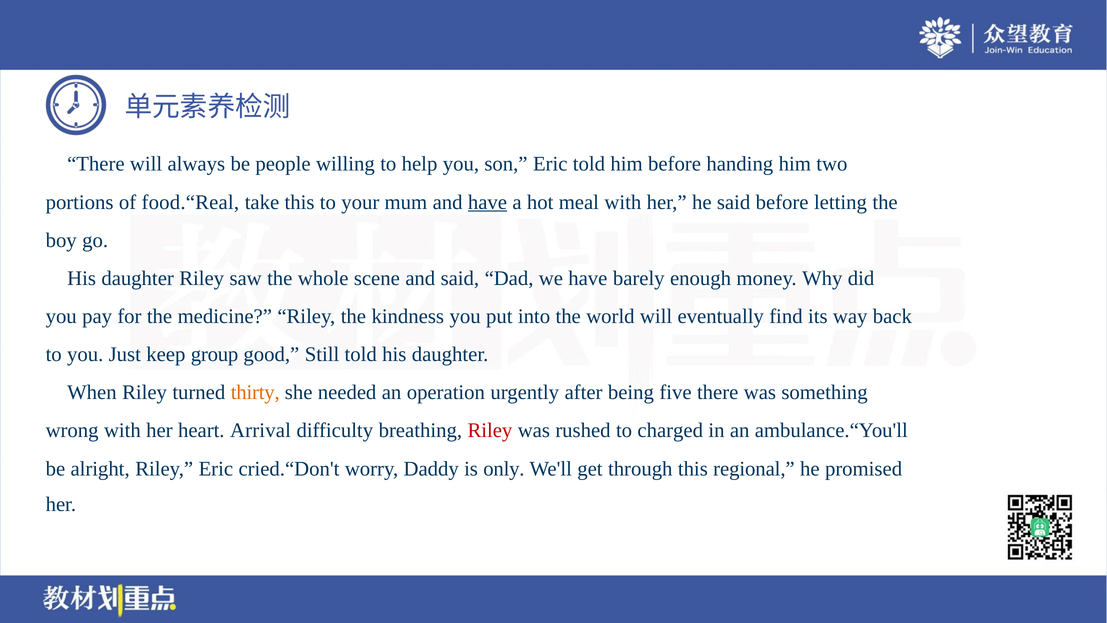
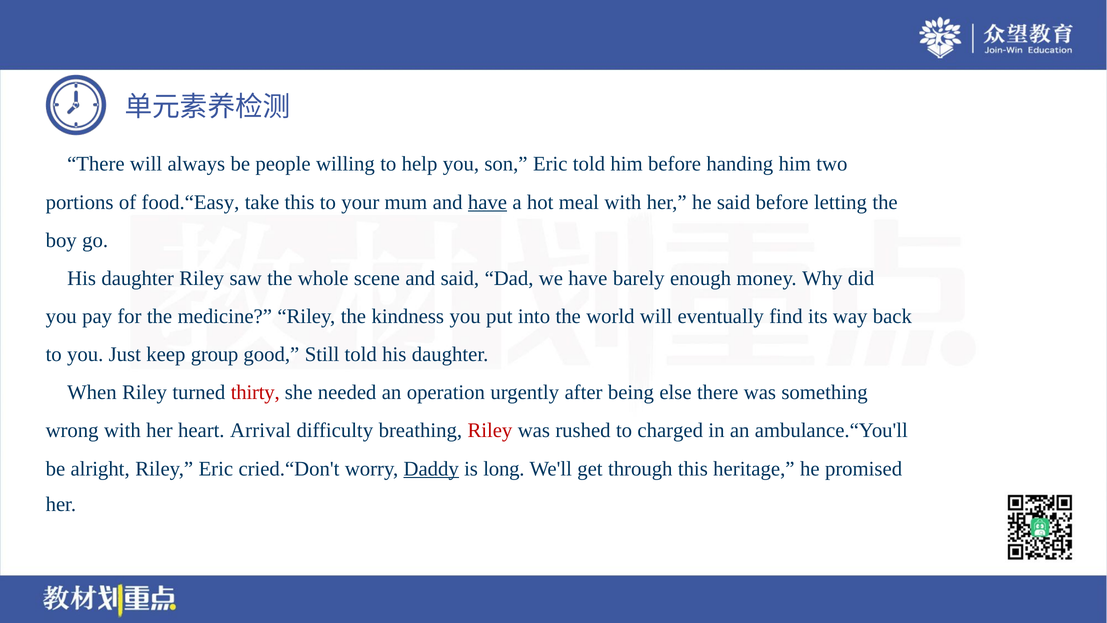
food.“Real: food.“Real -> food.“Easy
thirty colour: orange -> red
five: five -> else
Daddy underline: none -> present
only: only -> long
regional: regional -> heritage
